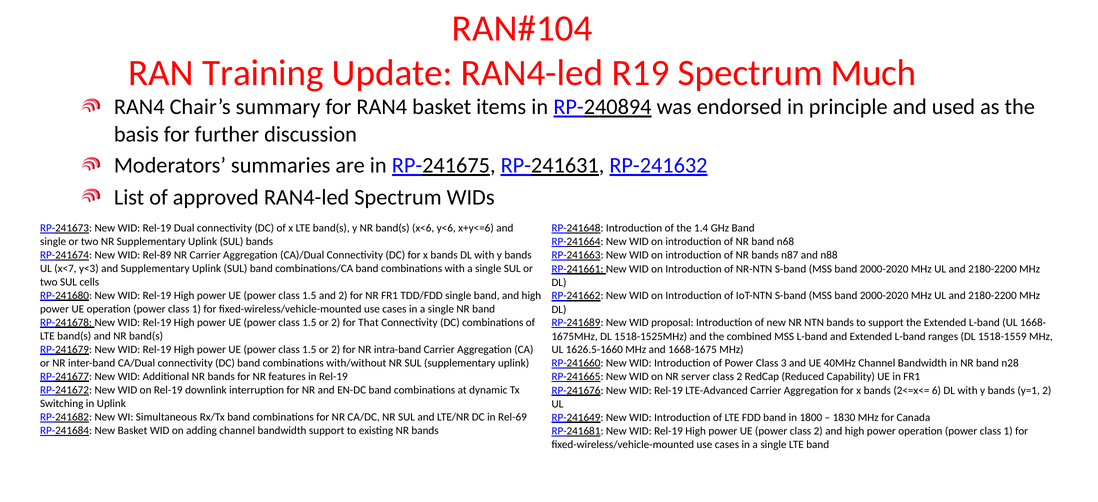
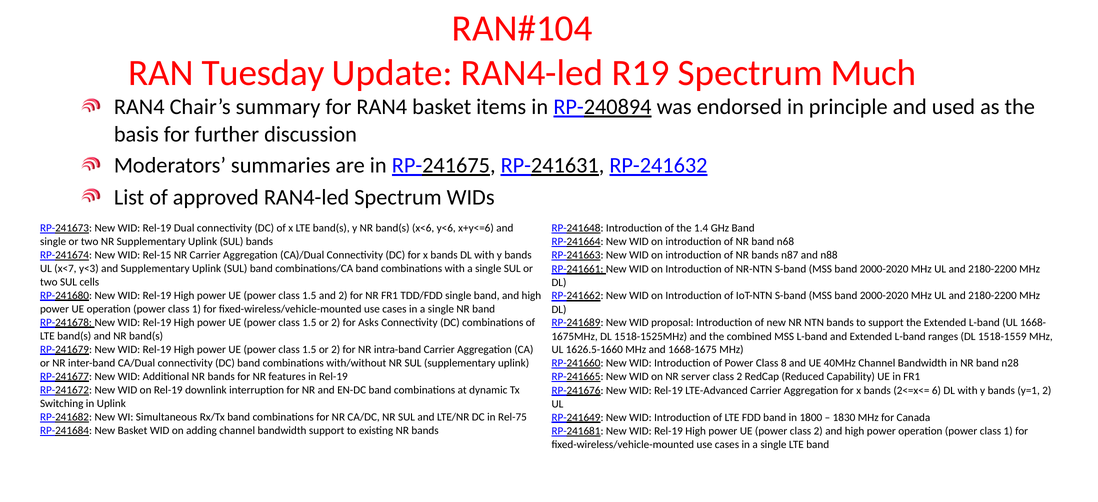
Training: Training -> Tuesday
Rel-89: Rel-89 -> Rel-15
That: That -> Asks
3: 3 -> 8
Rel-69: Rel-69 -> Rel-75
